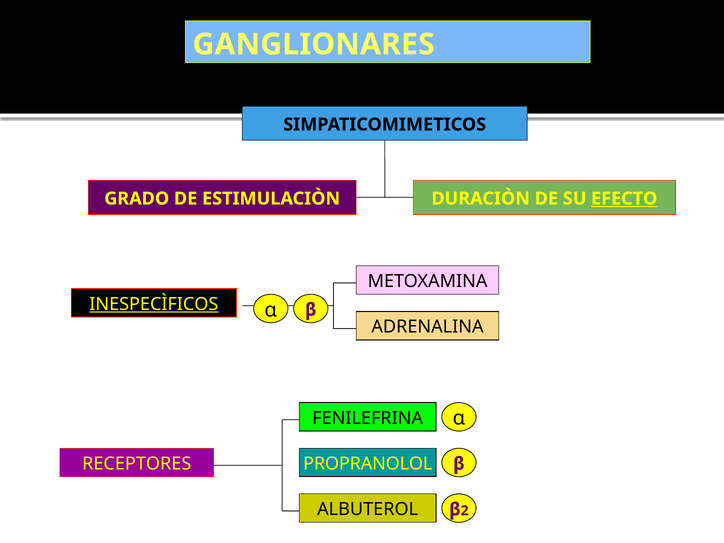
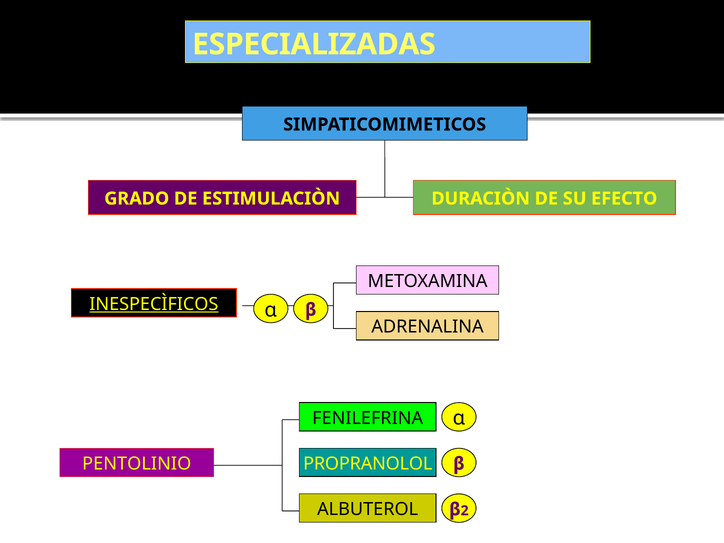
GANGLIONARES: GANGLIONARES -> ESPECIALIZADAS
EFECTO underline: present -> none
RECEPTORES: RECEPTORES -> PENTOLINIO
